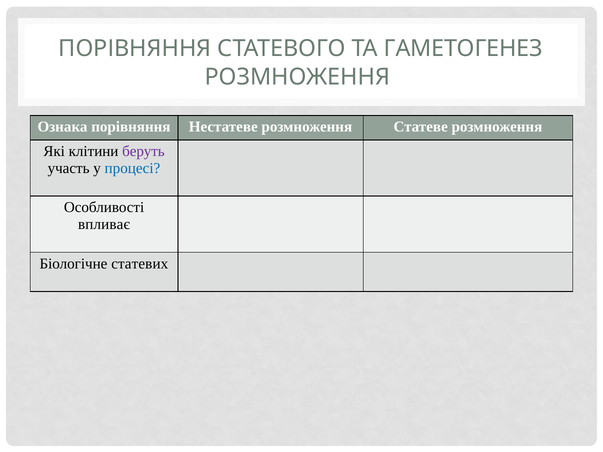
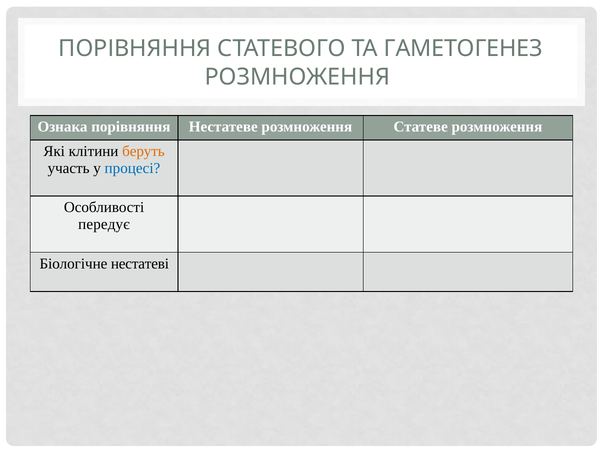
беруть colour: purple -> orange
впливає: впливає -> передує
статевих: статевих -> нестатеві
